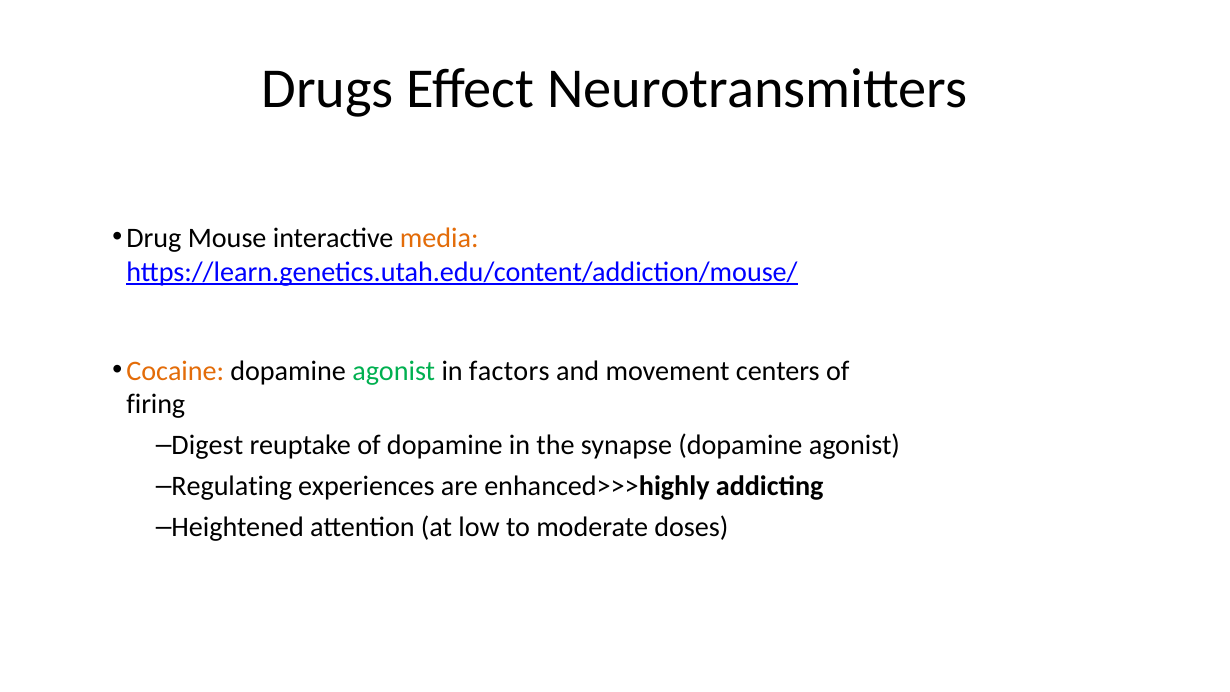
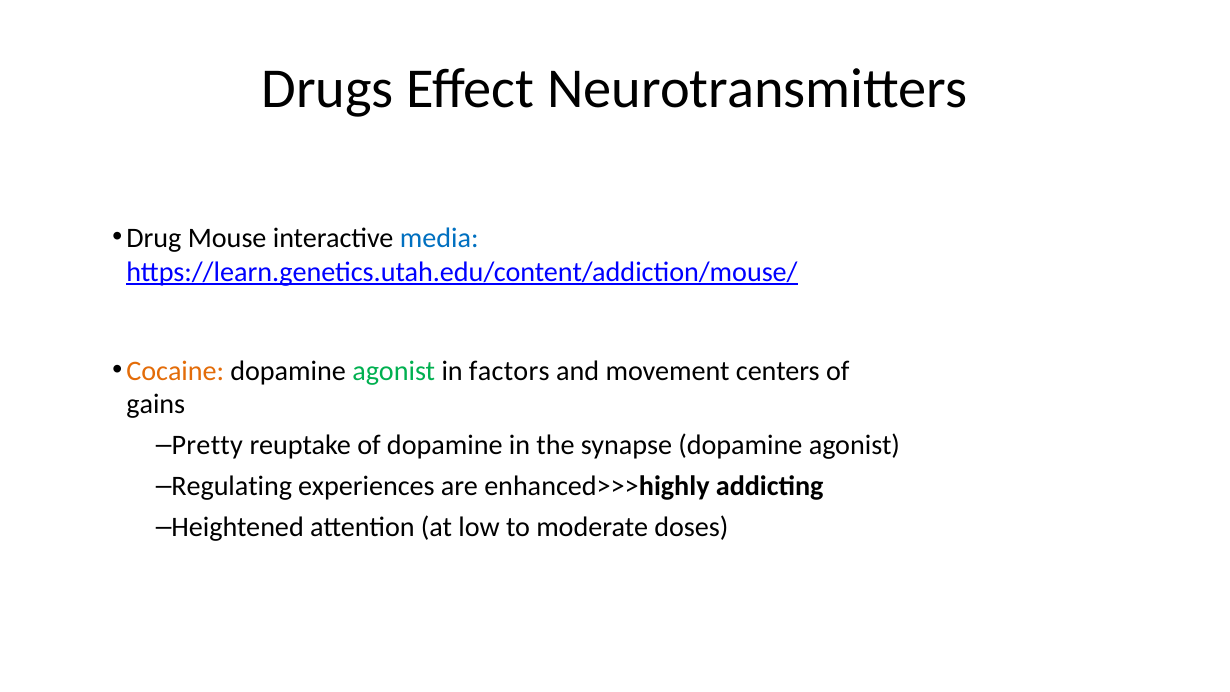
media colour: orange -> blue
firing: firing -> gains
Digest: Digest -> Pretty
